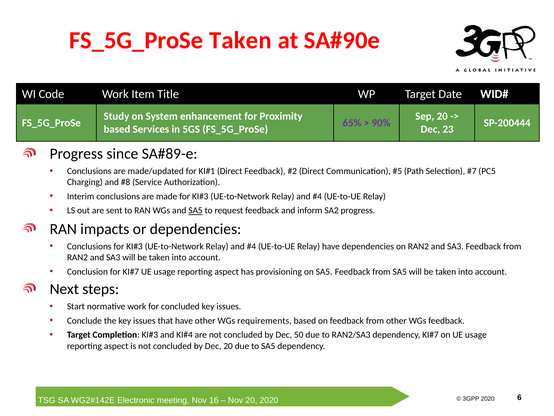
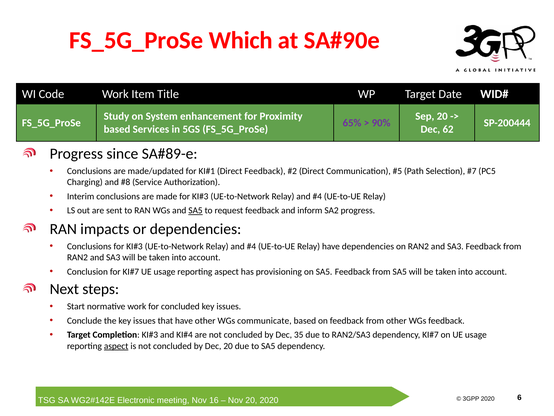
FS_5G_ProSe Taken: Taken -> Which
23: 23 -> 62
requirements: requirements -> communicate
50: 50 -> 35
aspect at (116, 346) underline: none -> present
